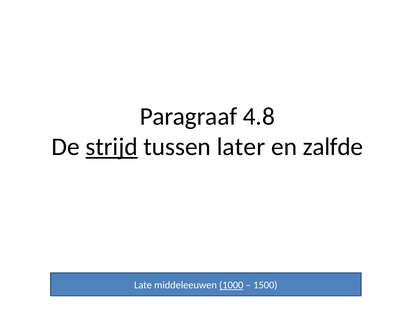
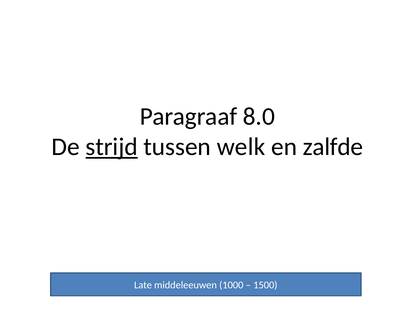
4.8: 4.8 -> 8.0
later: later -> welk
1000 underline: present -> none
